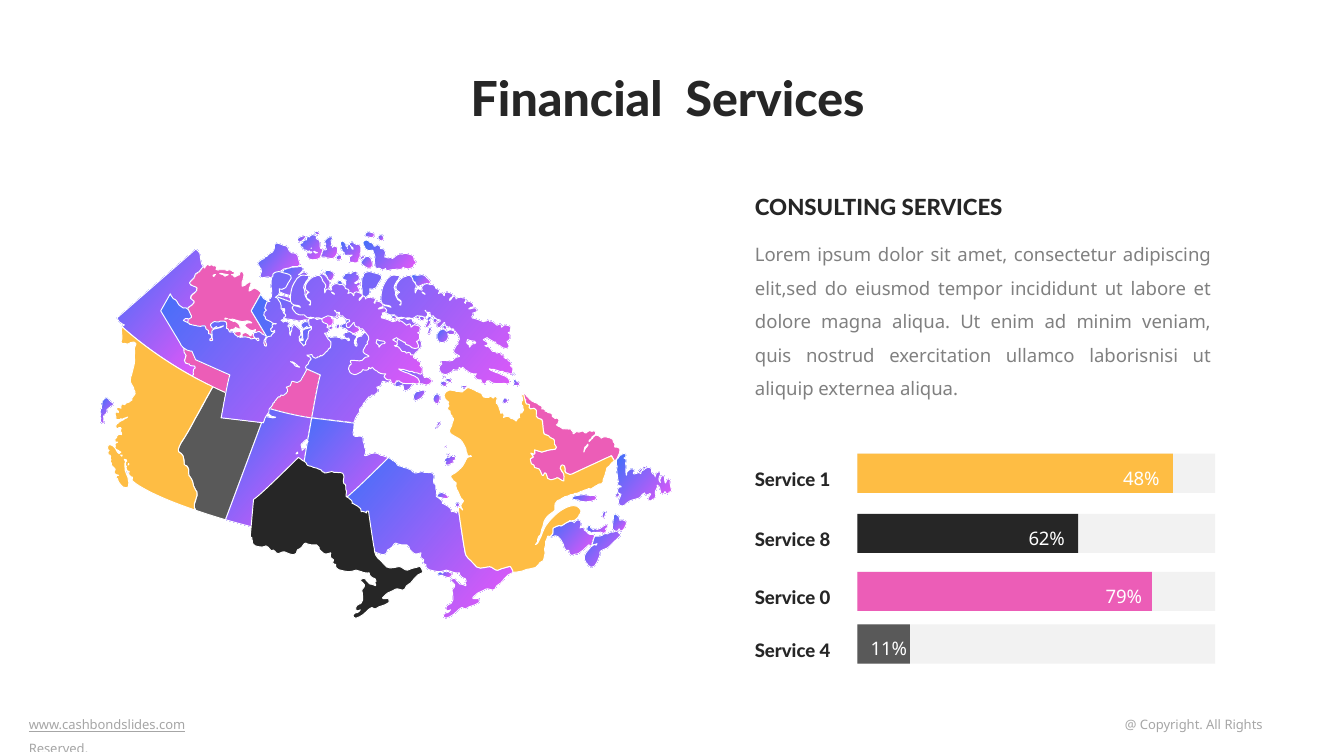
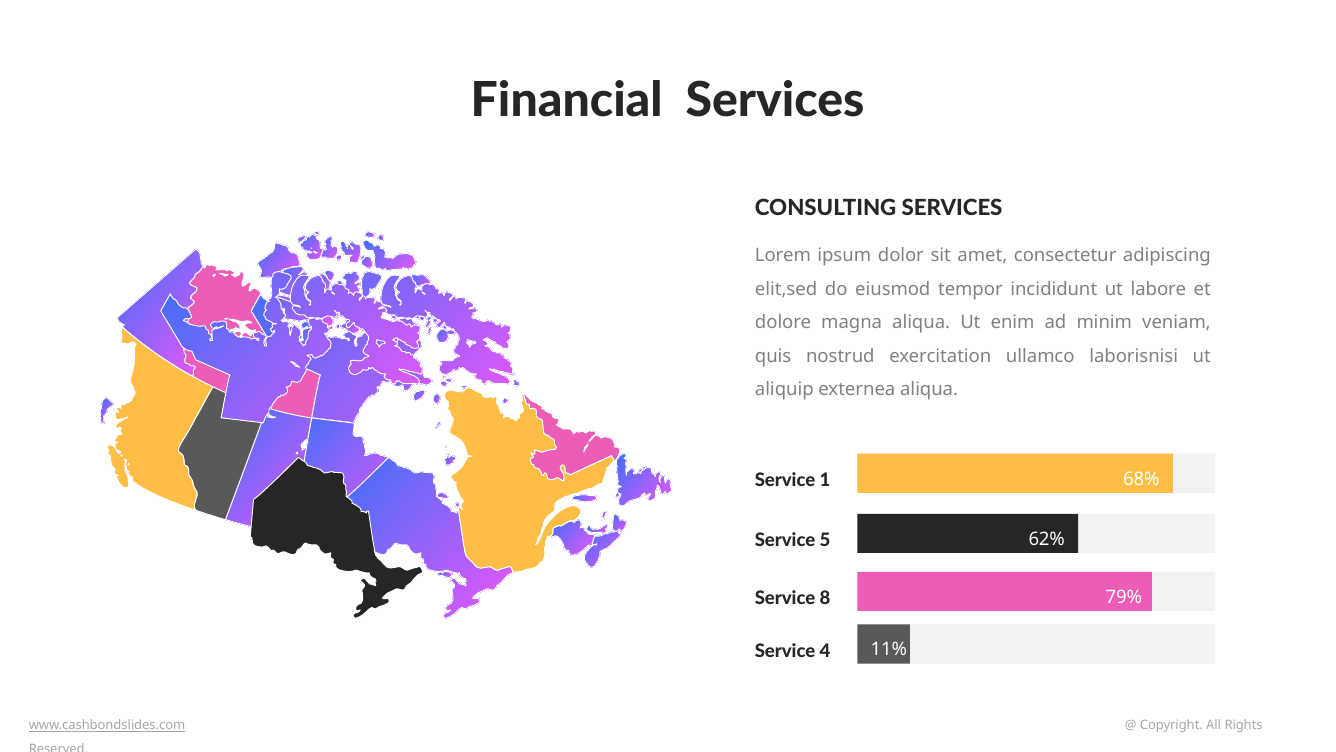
48%: 48% -> 68%
8: 8 -> 5
0: 0 -> 8
